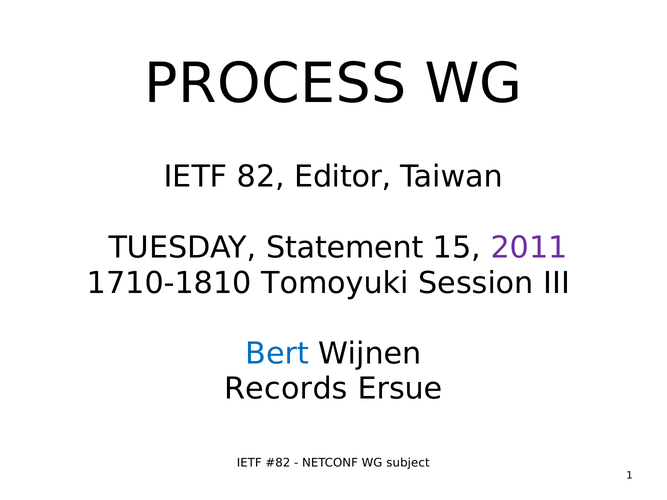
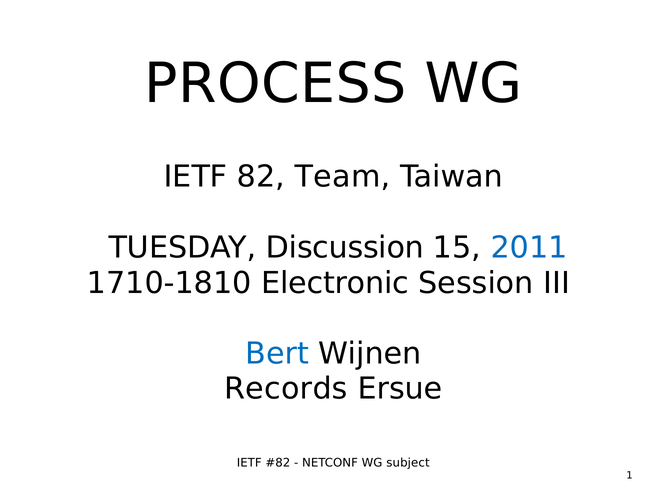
Editor: Editor -> Team
Statement: Statement -> Discussion
2011 colour: purple -> blue
Tomoyuki: Tomoyuki -> Electronic
